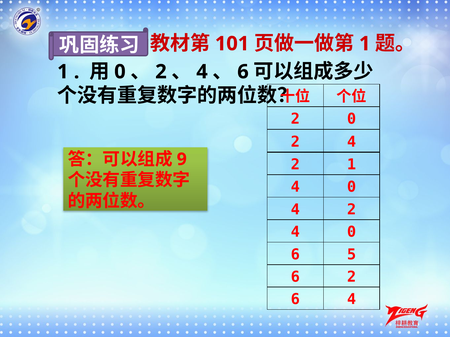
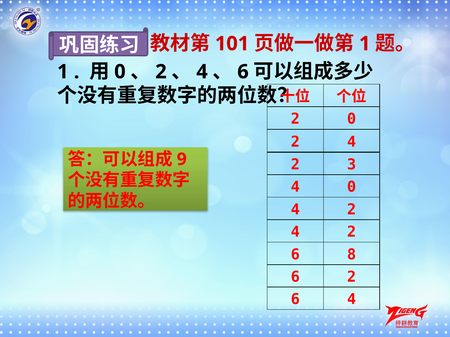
2 1: 1 -> 3
0 at (352, 232): 0 -> 2
5: 5 -> 8
